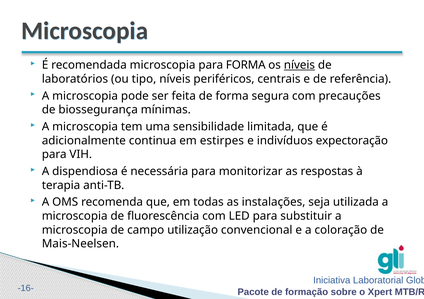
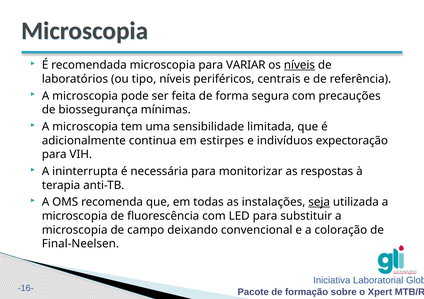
para FORMA: FORMA -> VARIAR
dispendiosa: dispendiosa -> ininterrupta
seja underline: none -> present
utilização: utilização -> deixando
Mais-Neelsen: Mais-Neelsen -> Final-Neelsen
